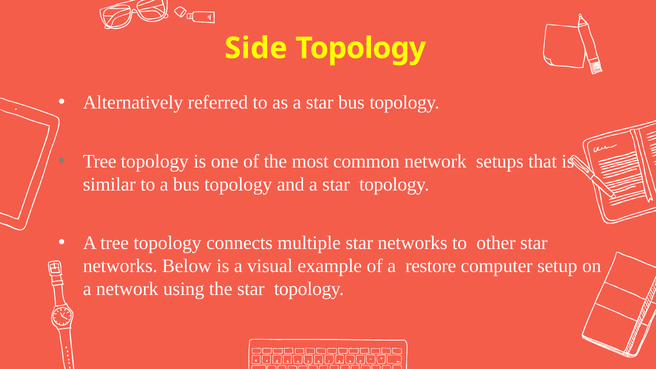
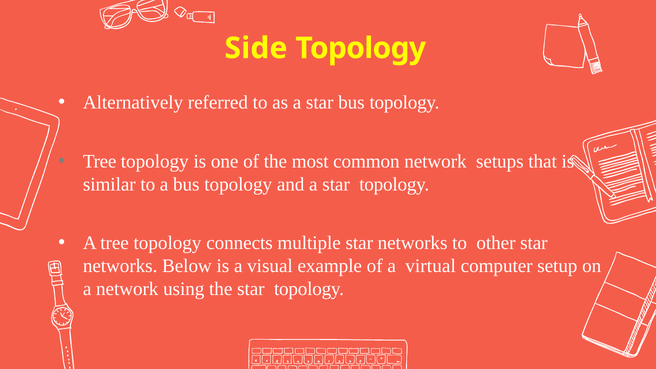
restore: restore -> virtual
